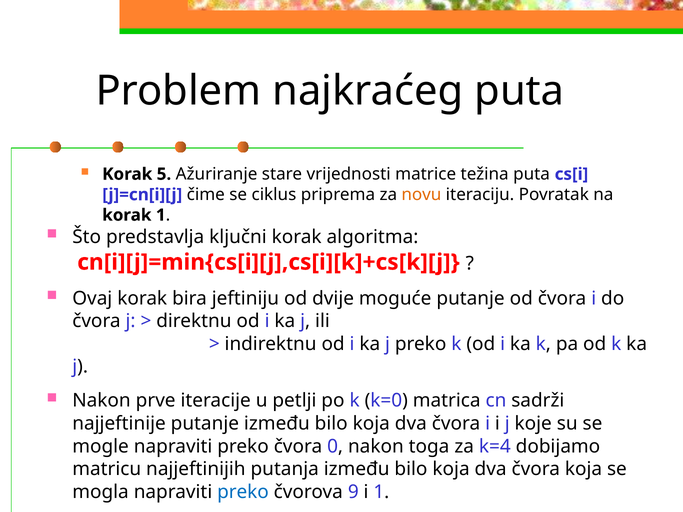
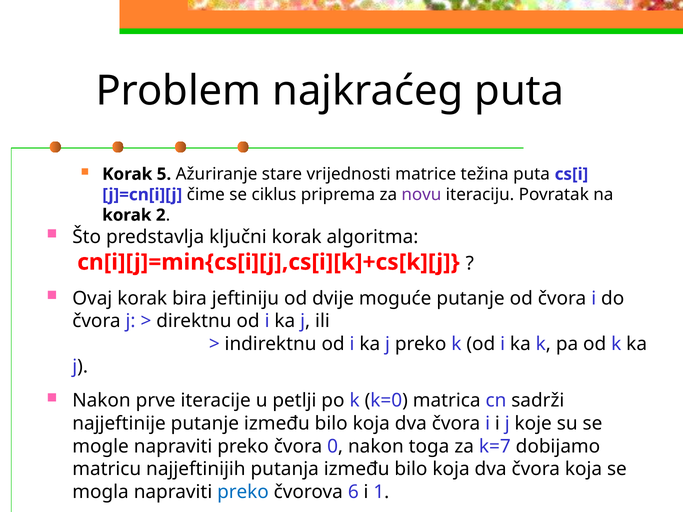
novu colour: orange -> purple
korak 1: 1 -> 2
k=4: k=4 -> k=7
9: 9 -> 6
